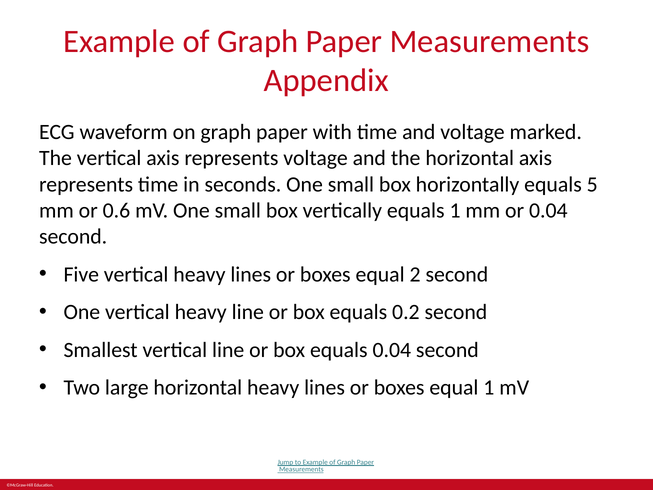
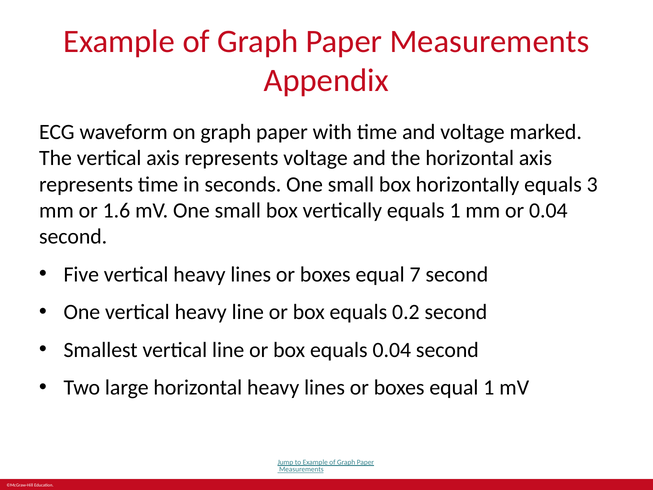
5: 5 -> 3
0.6: 0.6 -> 1.6
2: 2 -> 7
